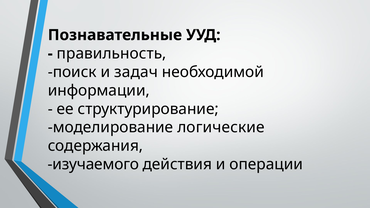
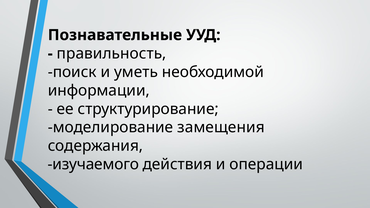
задач: задач -> уметь
логические: логические -> замещения
